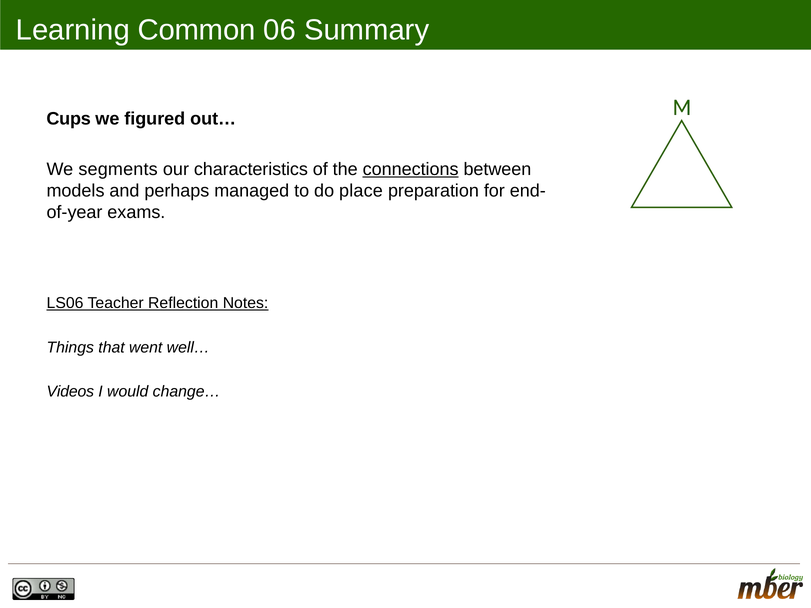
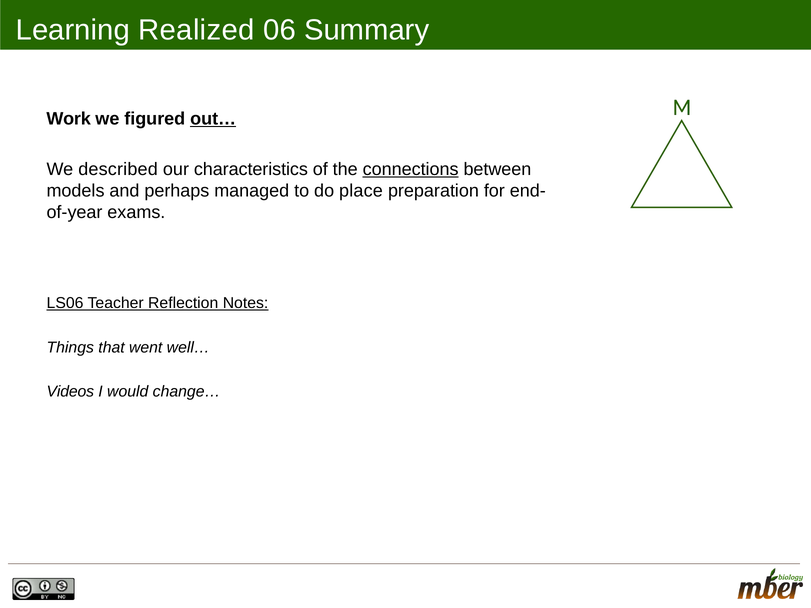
Common: Common -> Realized
Cups: Cups -> Work
out… underline: none -> present
segments: segments -> described
